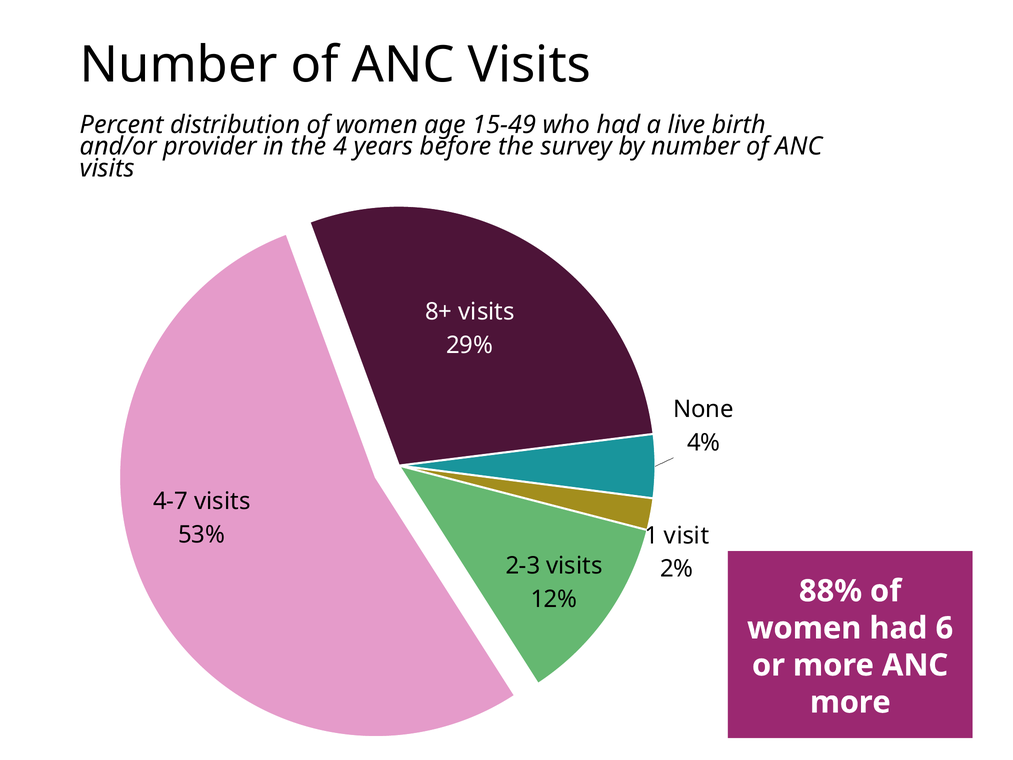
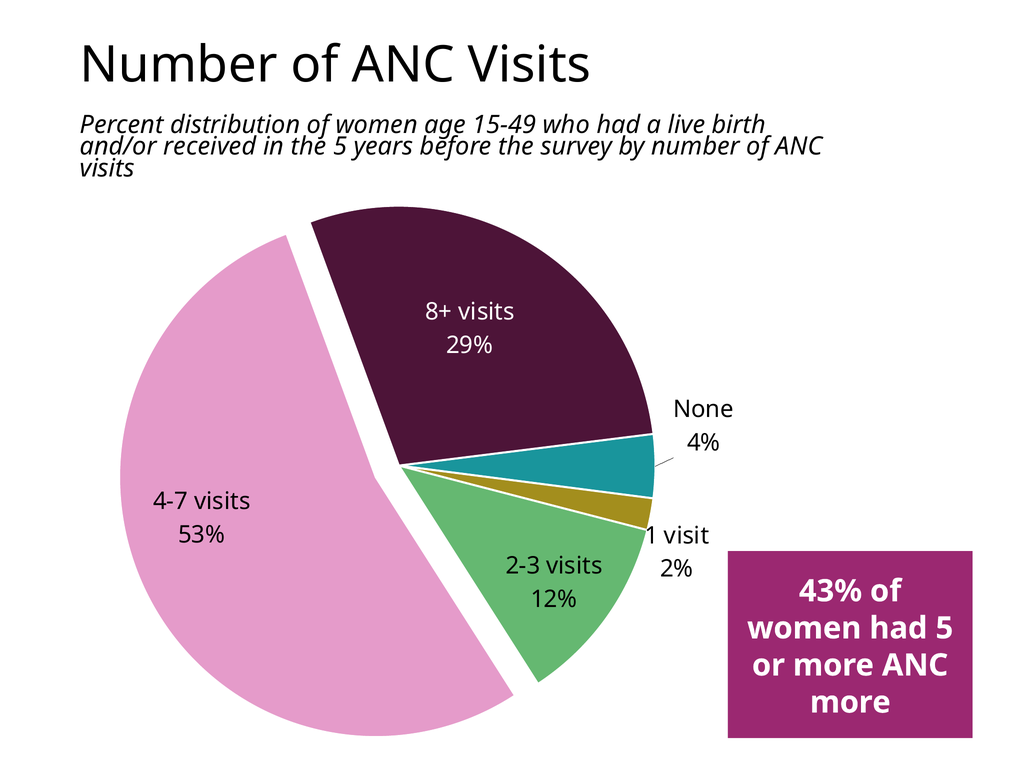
provider: provider -> received
the 4: 4 -> 5
88%: 88% -> 43%
had 6: 6 -> 5
